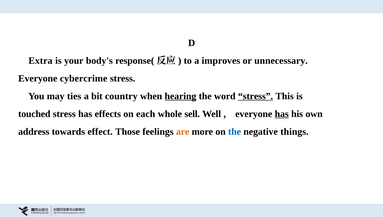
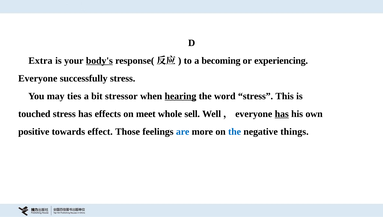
body's underline: none -> present
improves: improves -> becoming
unnecessary: unnecessary -> experiencing
cybercrime: cybercrime -> successfully
country: country -> stressor
stress at (256, 96) underline: present -> none
each: each -> meet
address: address -> positive
are colour: orange -> blue
